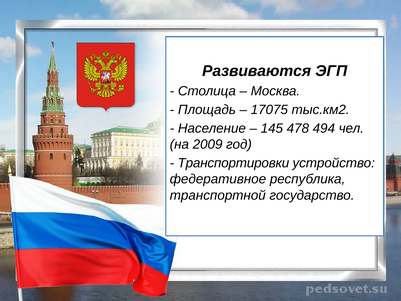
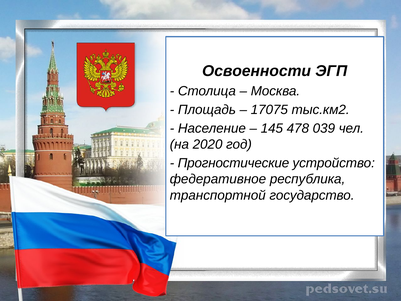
Развиваются: Развиваются -> Освоенности
494: 494 -> 039
2009: 2009 -> 2020
Транспортировки: Транспортировки -> Прогностические
